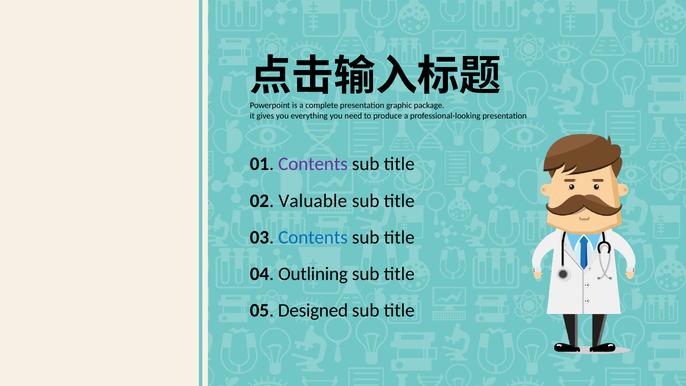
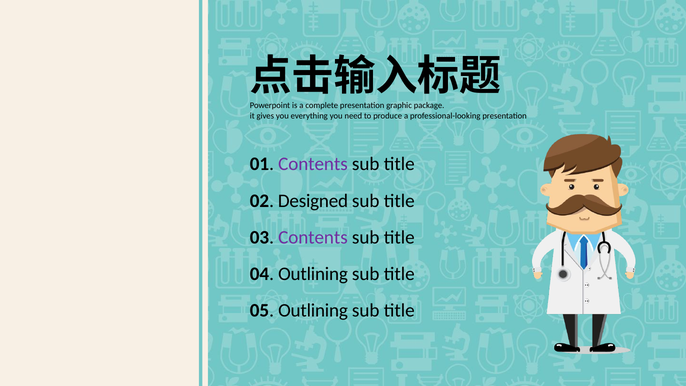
Valuable: Valuable -> Designed
Contents at (313, 237) colour: blue -> purple
05 Designed: Designed -> Outlining
